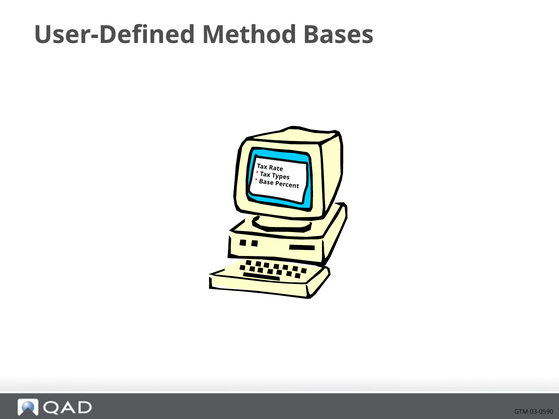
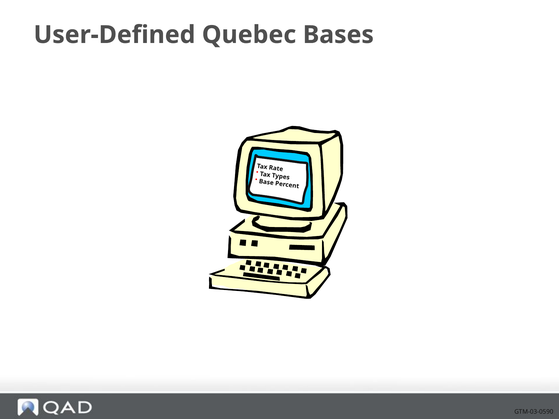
Method: Method -> Quebec
